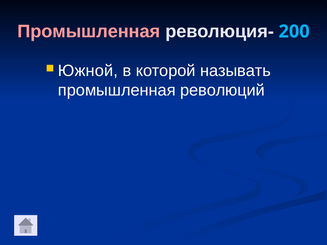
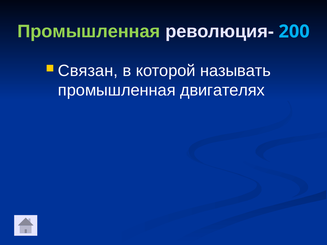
Промышленная at (89, 32) colour: pink -> light green
Южной: Южной -> Связан
революций: революций -> двигателях
